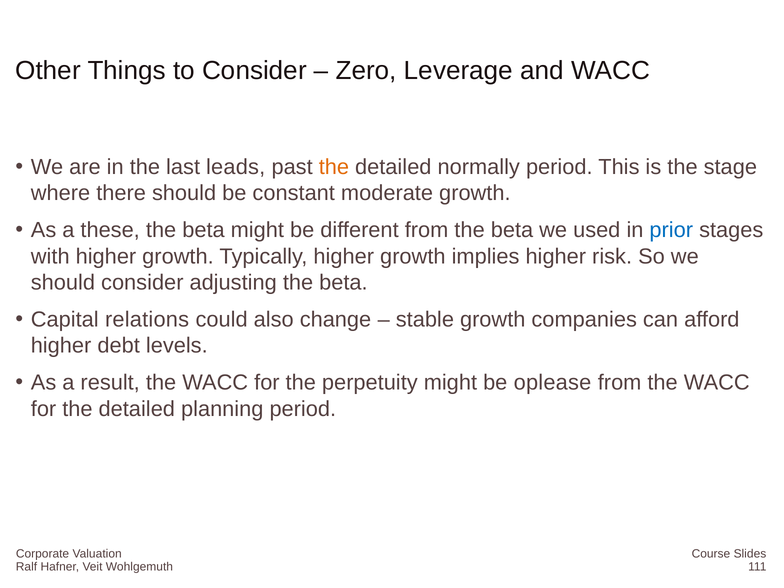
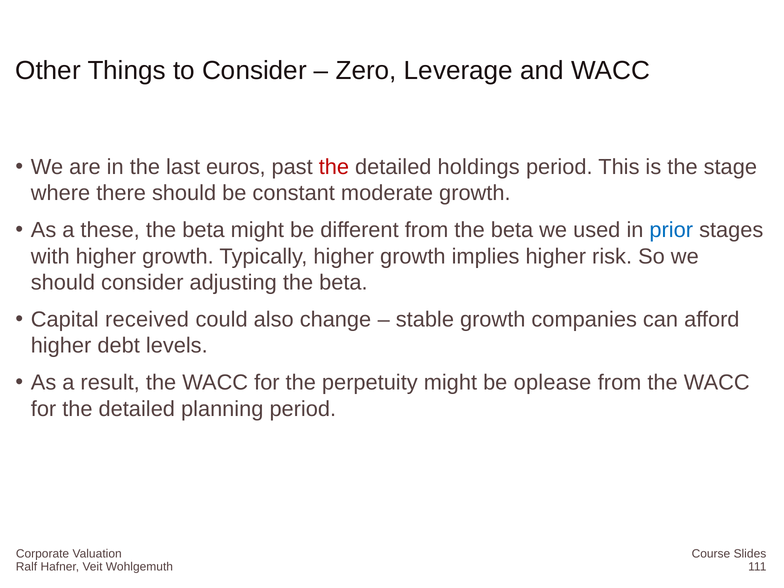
leads: leads -> euros
the at (334, 167) colour: orange -> red
normally: normally -> holdings
relations: relations -> received
